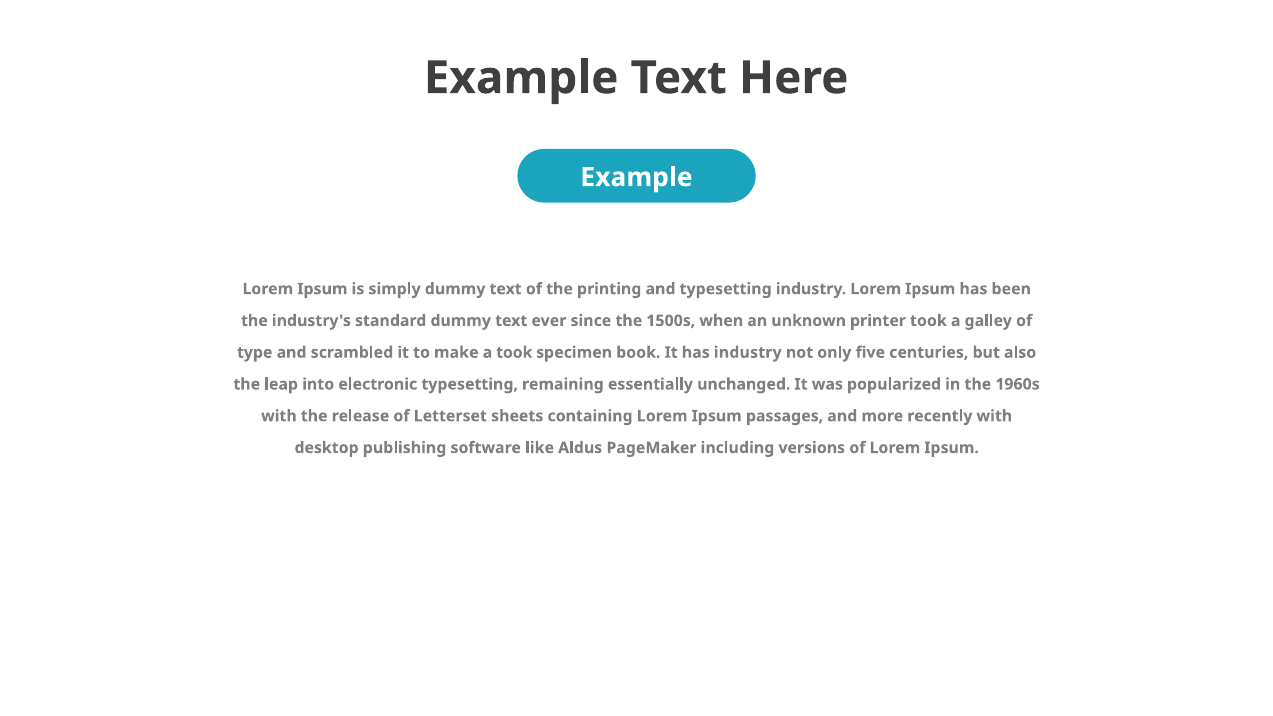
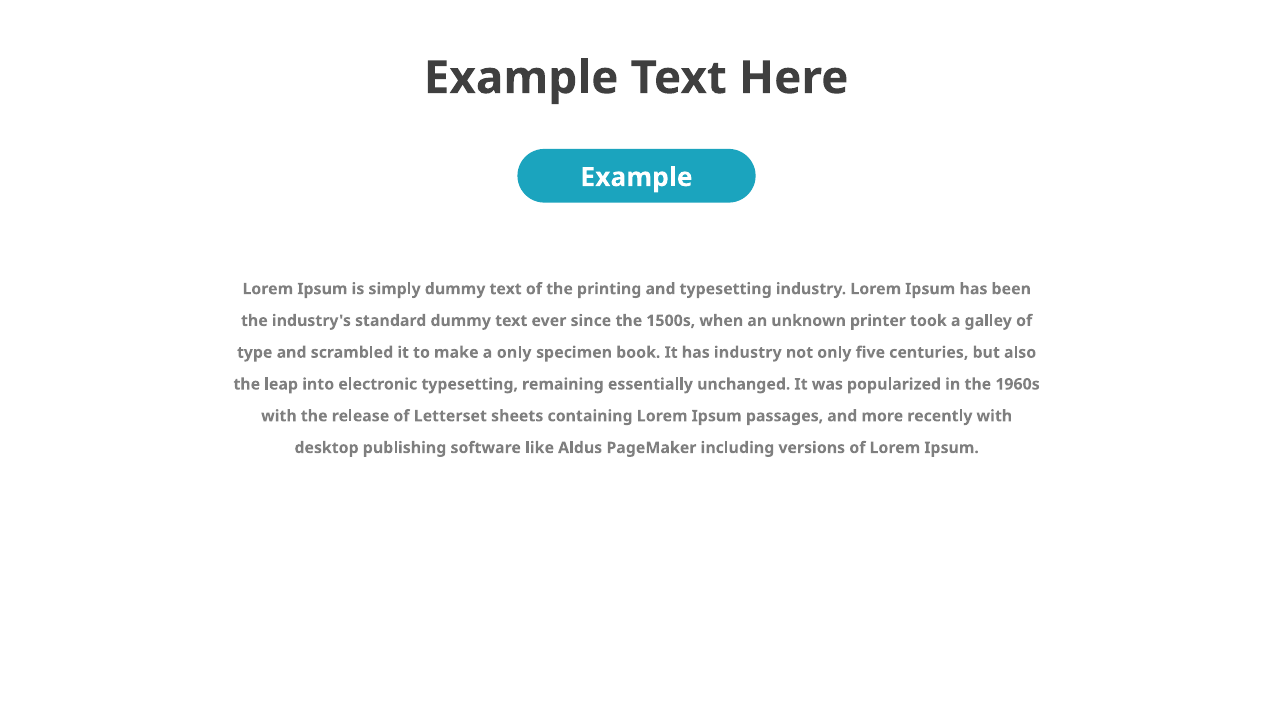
a took: took -> only
